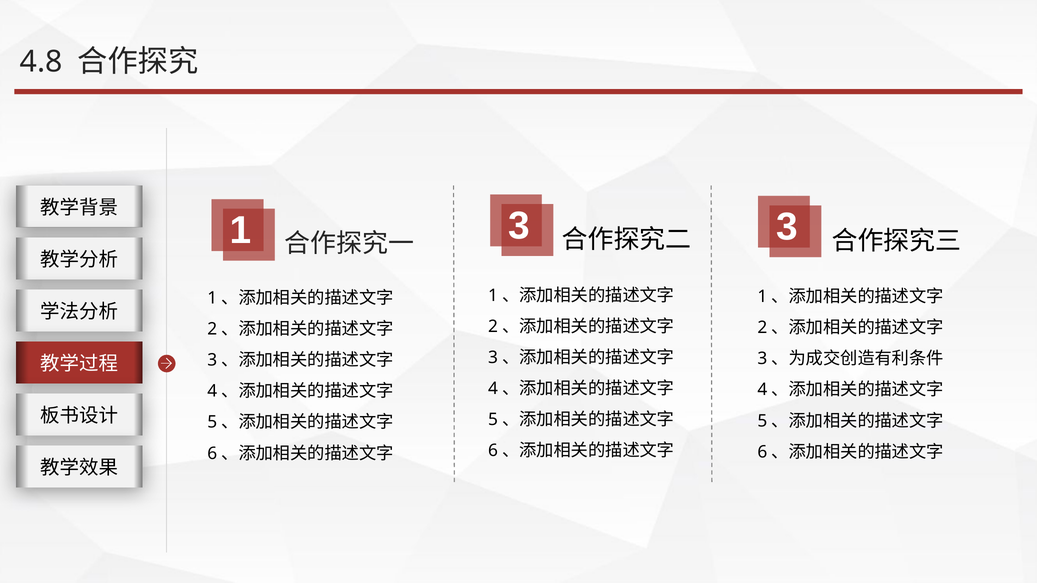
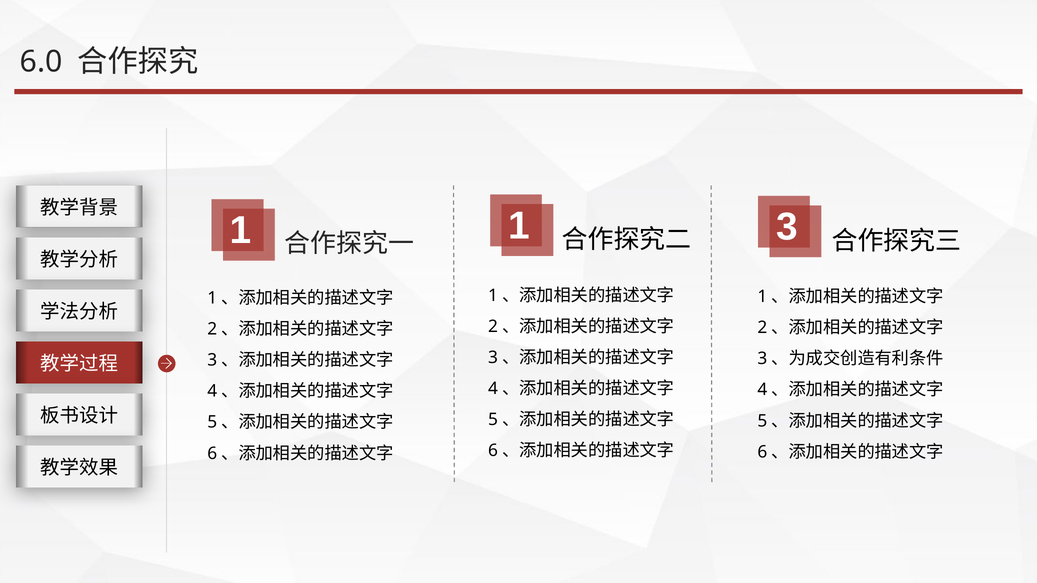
4.8: 4.8 -> 6.0
1 3: 3 -> 1
